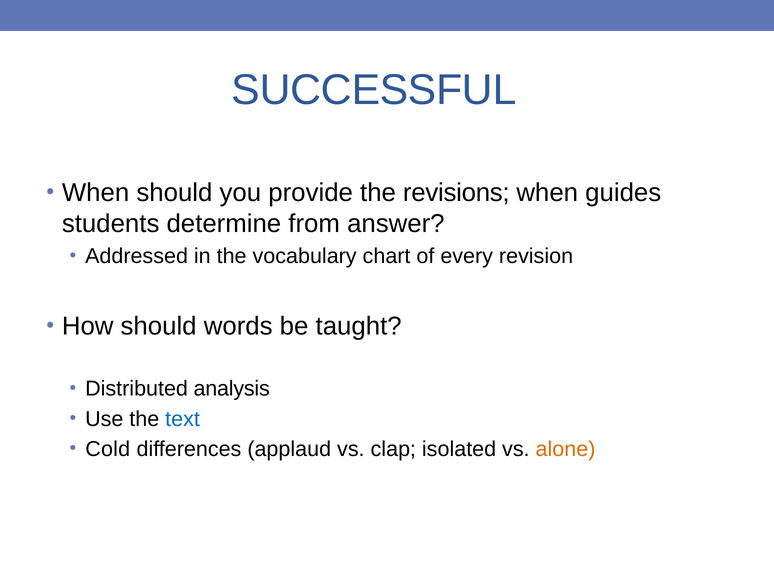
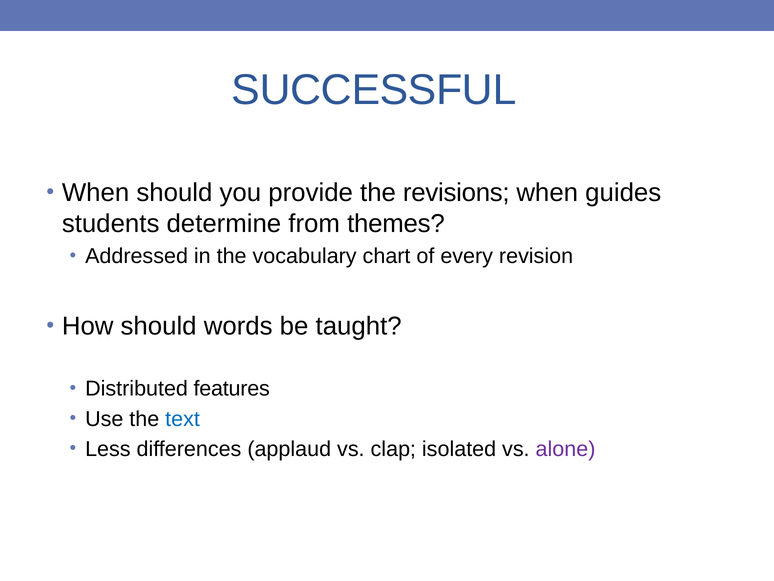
answer: answer -> themes
analysis: analysis -> features
Cold: Cold -> Less
alone colour: orange -> purple
